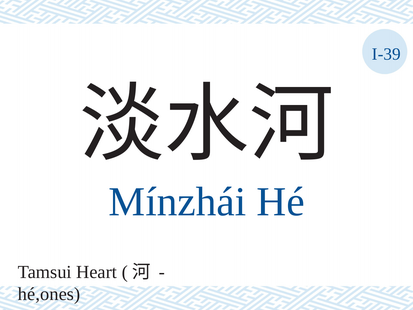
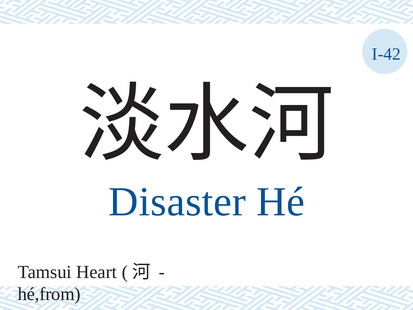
I-39: I-39 -> I-42
Mínzhái: Mínzhái -> Disaster
hé,ones: hé,ones -> hé,from
